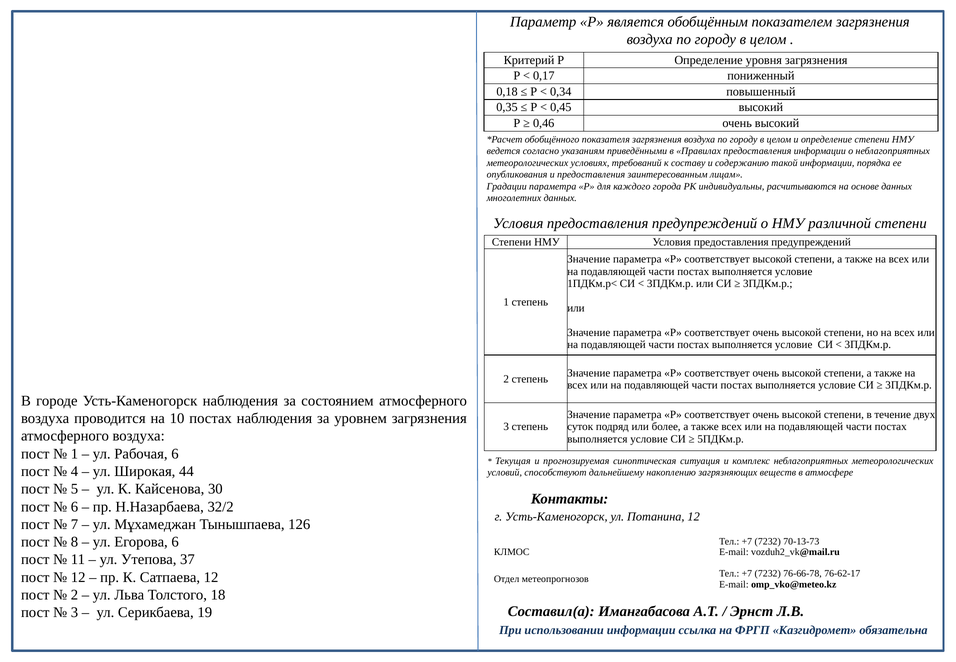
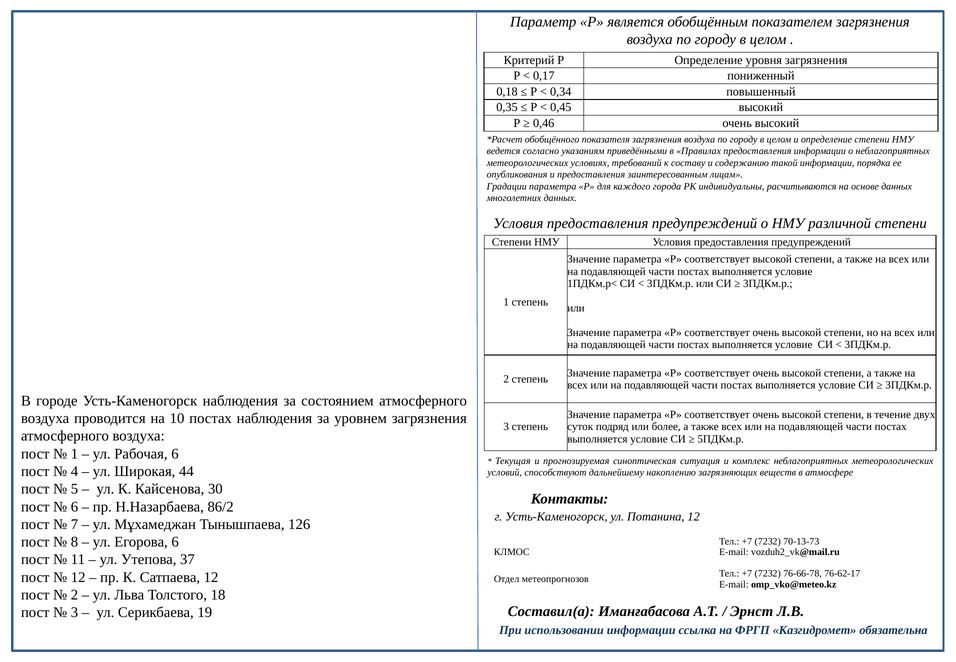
32/2: 32/2 -> 86/2
